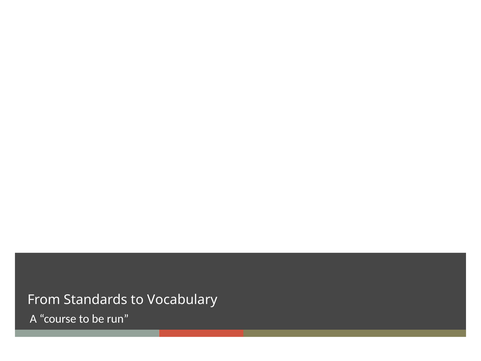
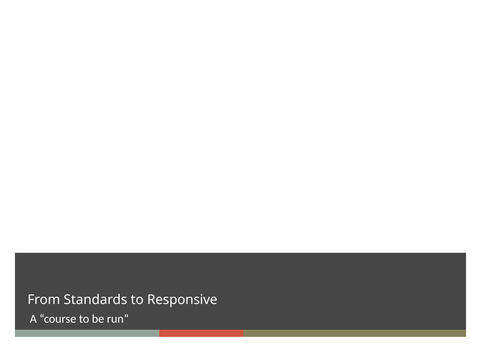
Vocabulary: Vocabulary -> Responsive
